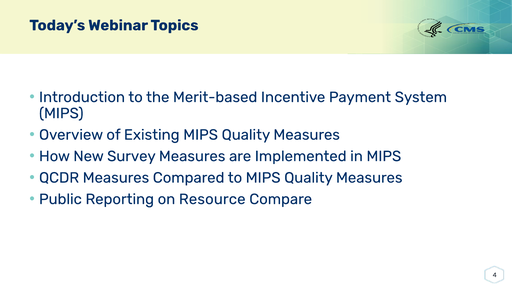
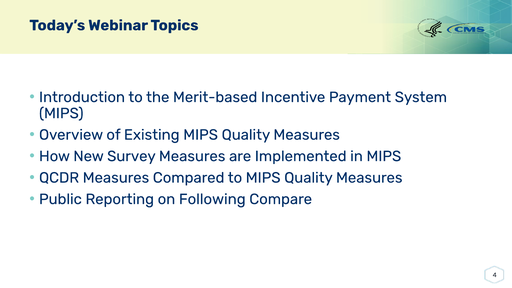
Resource: Resource -> Following
